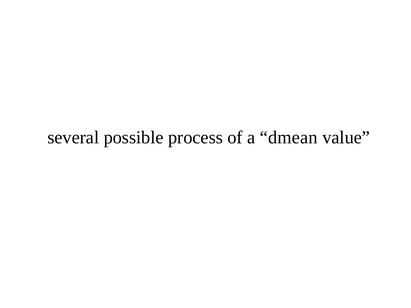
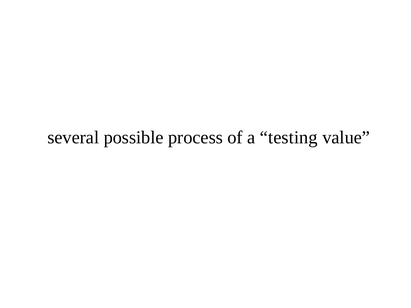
dmean: dmean -> testing
